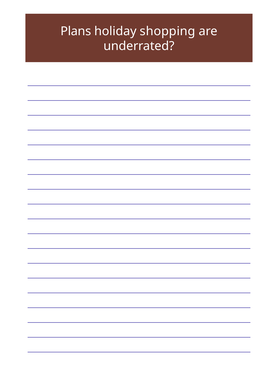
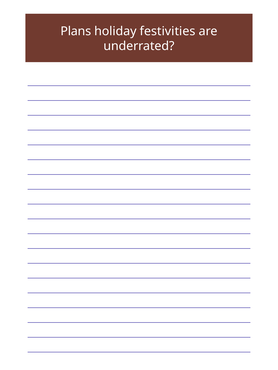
shopping: shopping -> festivities
